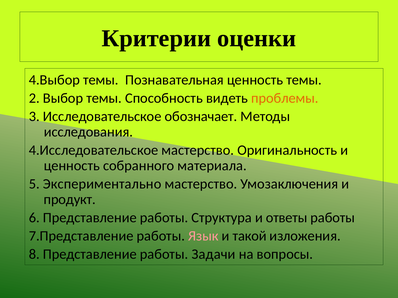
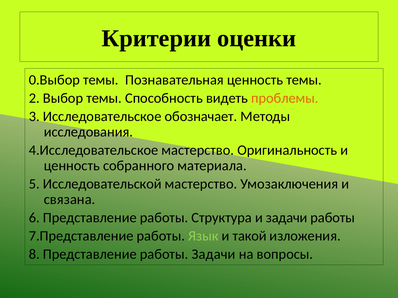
4.Выбор: 4.Выбор -> 0.Выбор
Экспериментально: Экспериментально -> Исследовательской
продукт: продукт -> связана
и ответы: ответы -> задачи
Язык colour: pink -> light green
